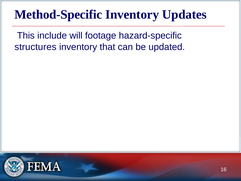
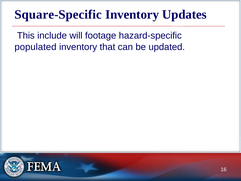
Method-Specific: Method-Specific -> Square-Specific
structures: structures -> populated
